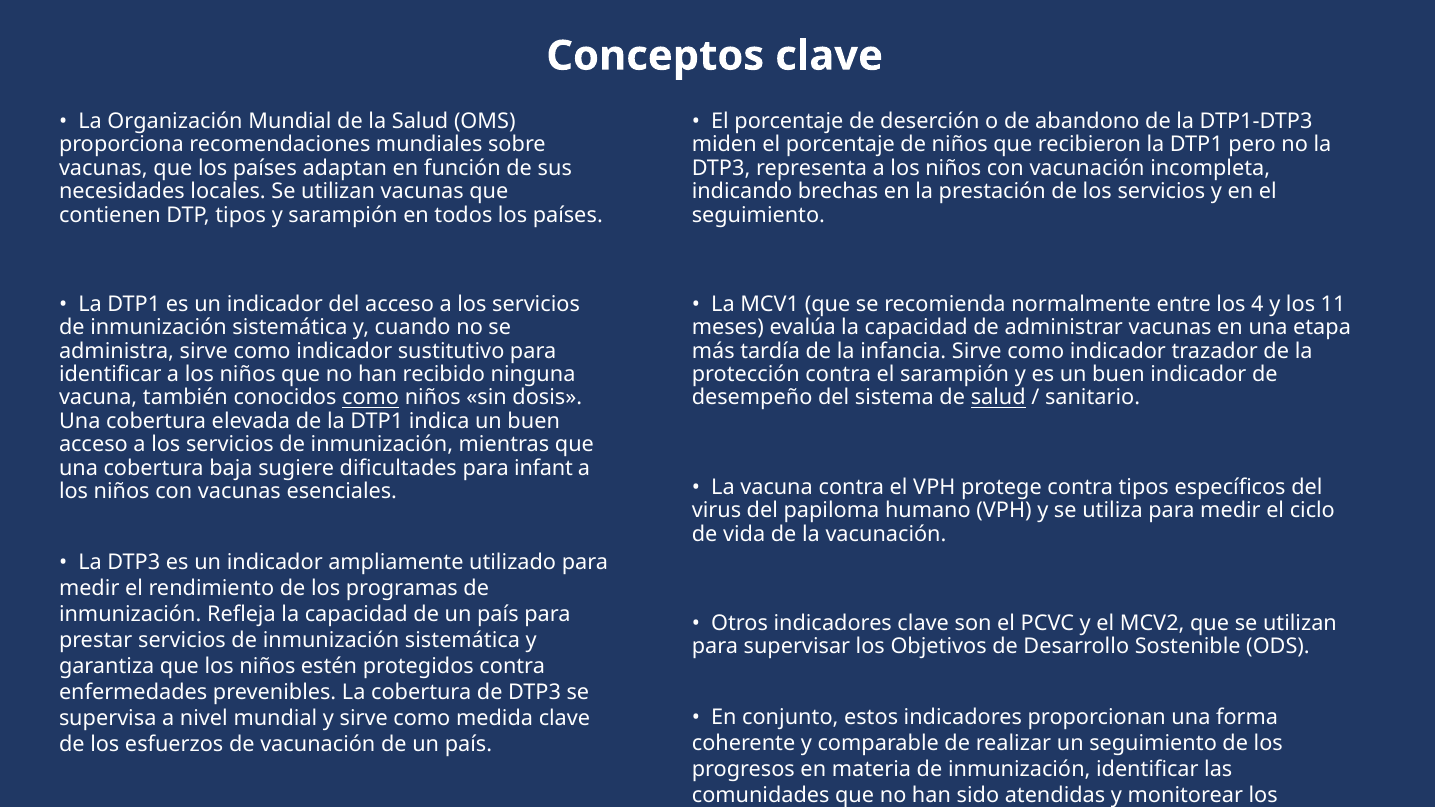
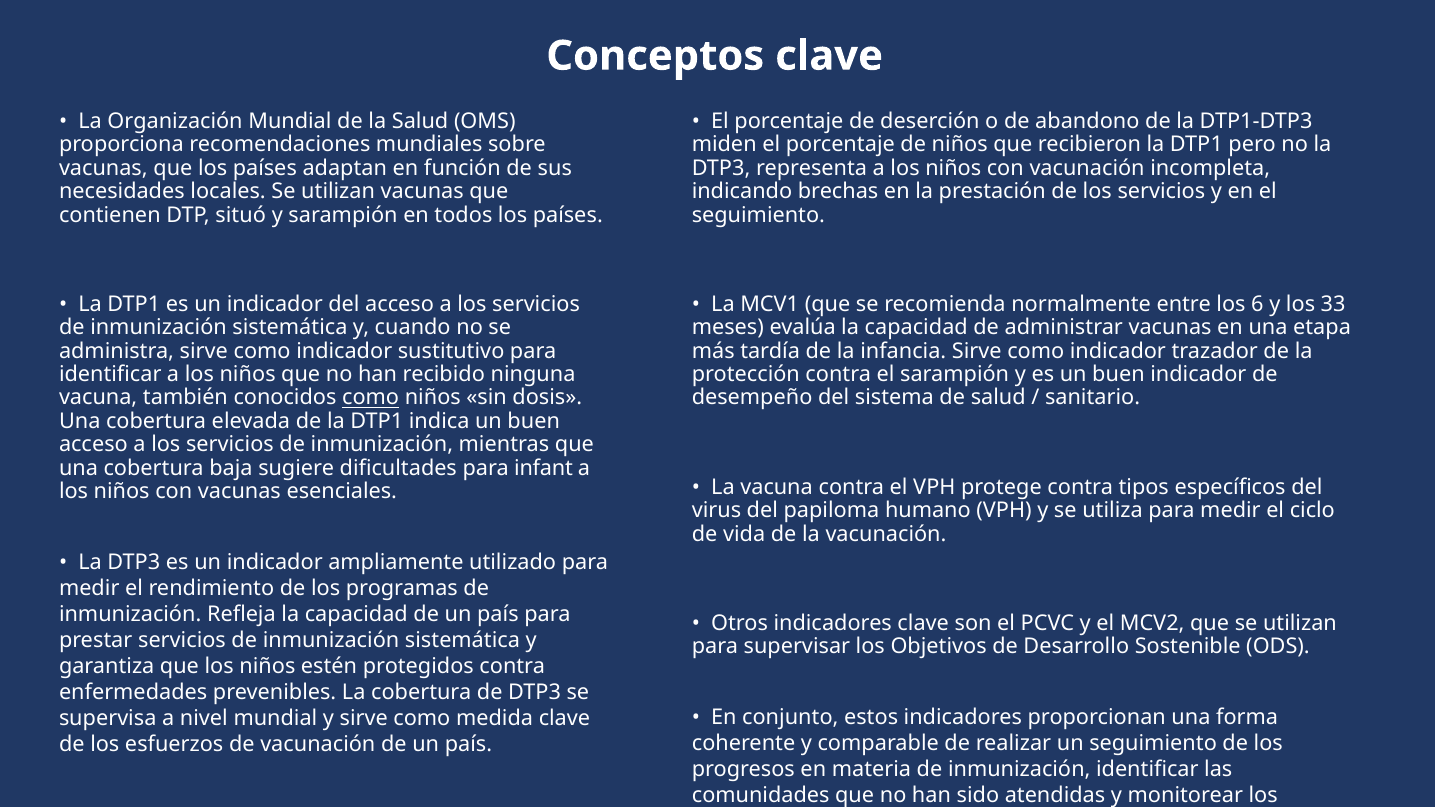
DTP tipos: tipos -> situó
4: 4 -> 6
11: 11 -> 33
salud at (998, 398) underline: present -> none
